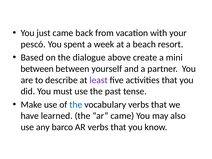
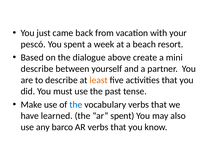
between at (37, 69): between -> describe
least colour: purple -> orange
ar came: came -> spent
